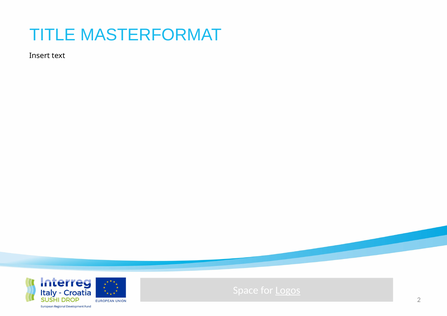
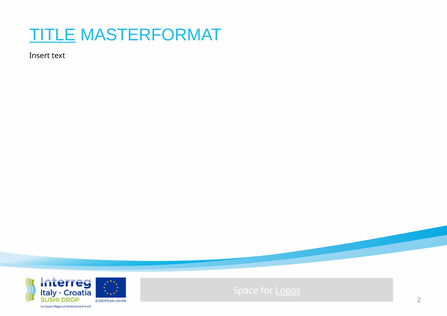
TITLE underline: none -> present
